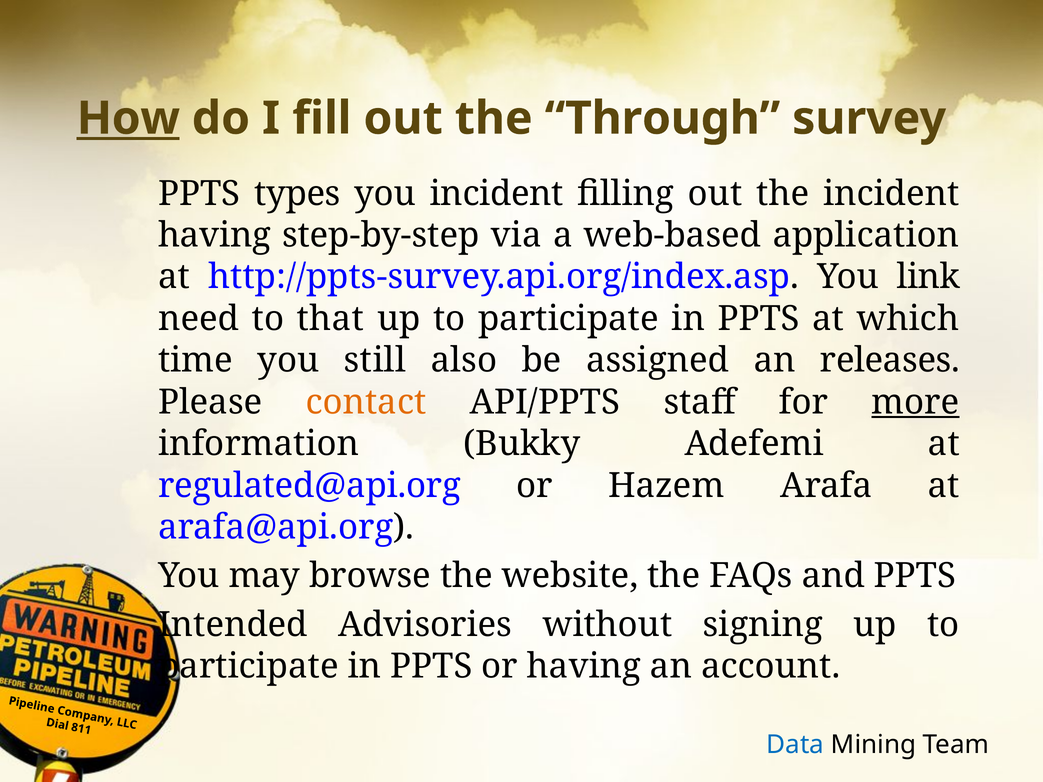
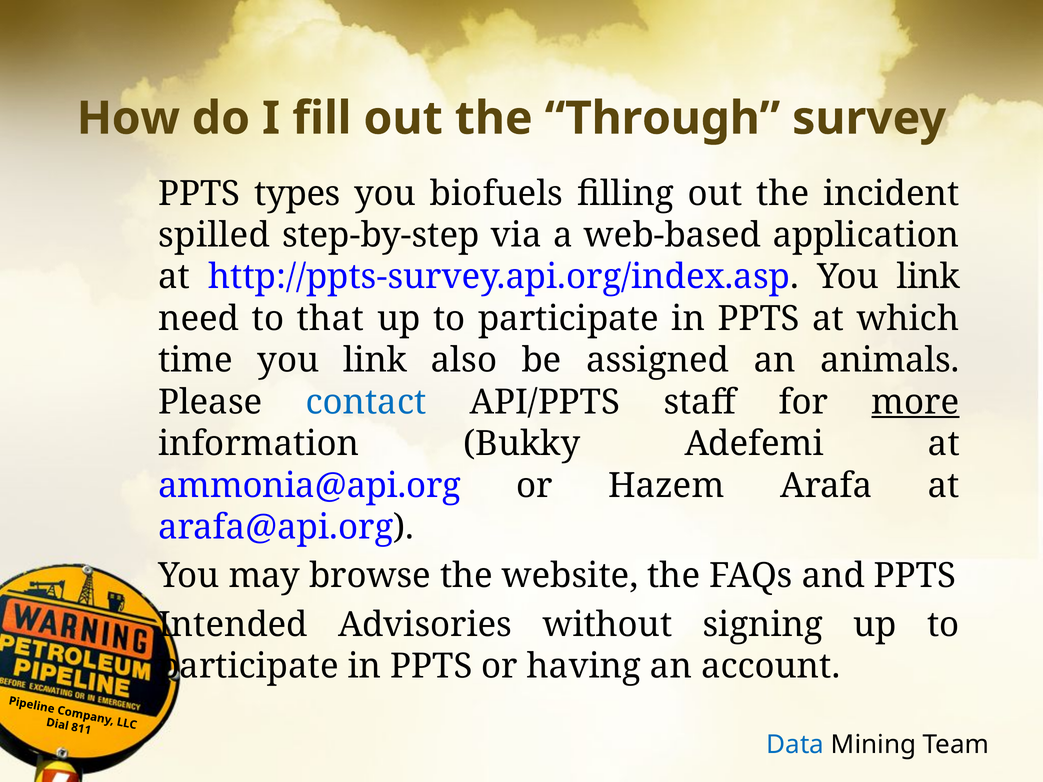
How underline: present -> none
you incident: incident -> biofuels
having at (215, 235): having -> spilled
time you still: still -> link
releases: releases -> animals
contact colour: orange -> blue
regulated@api.org: regulated@api.org -> ammonia@api.org
